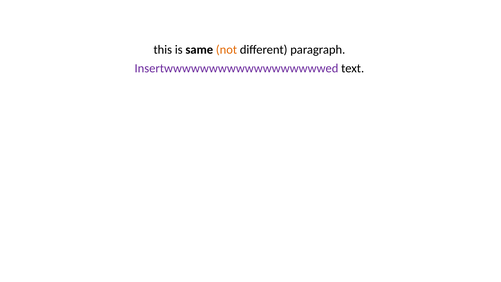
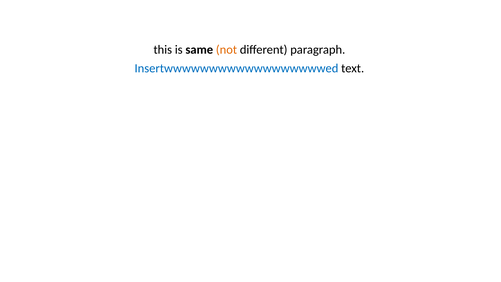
Insertwwwwwwwwwwwwwwwwwwed colour: purple -> blue
